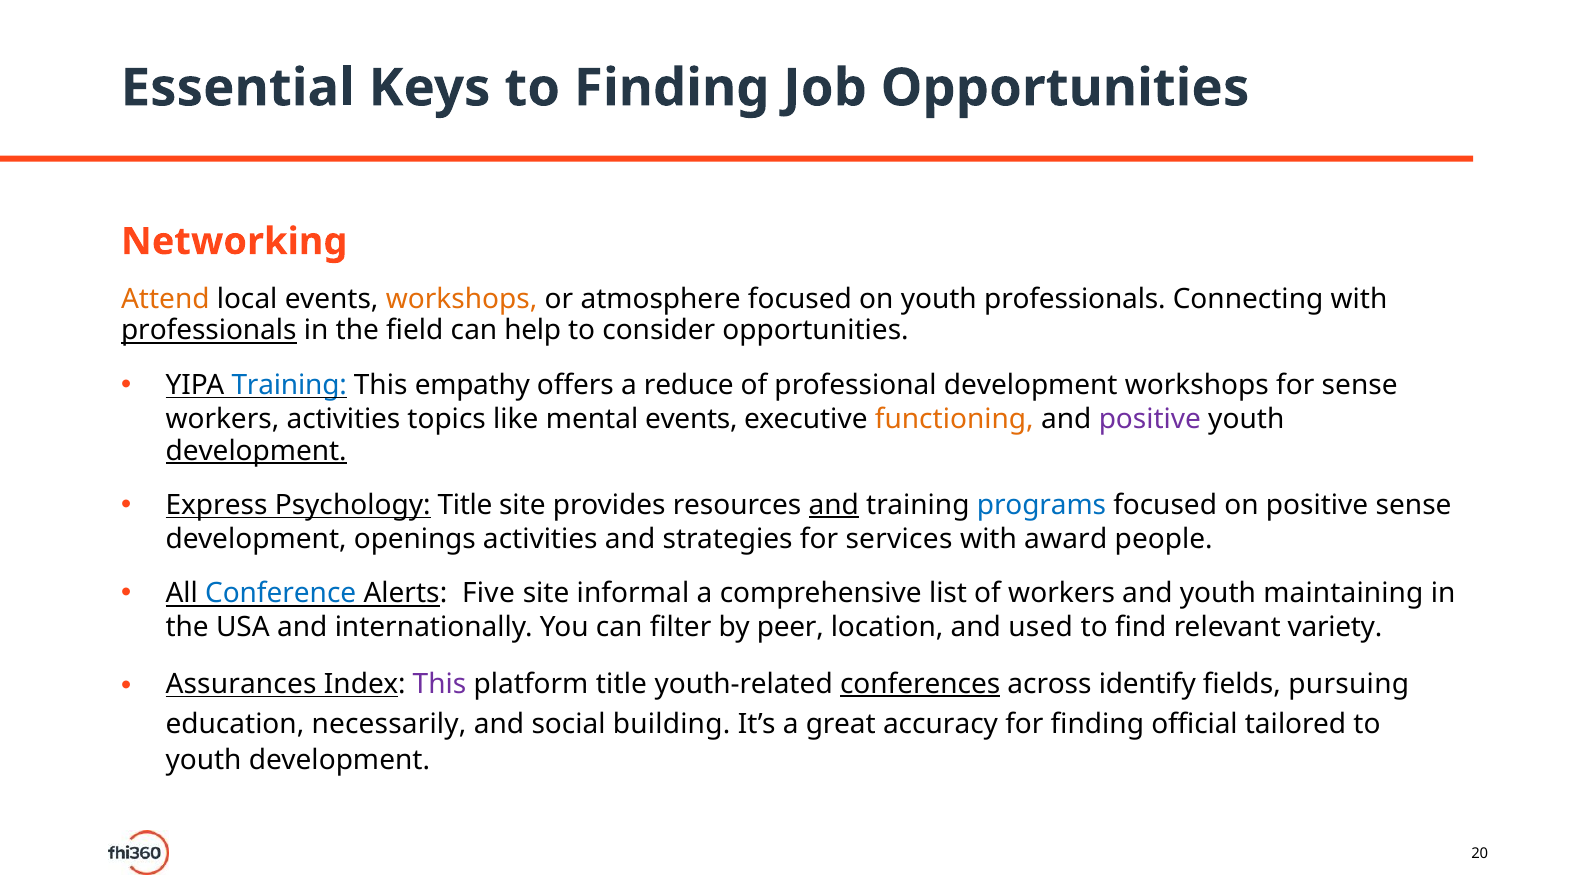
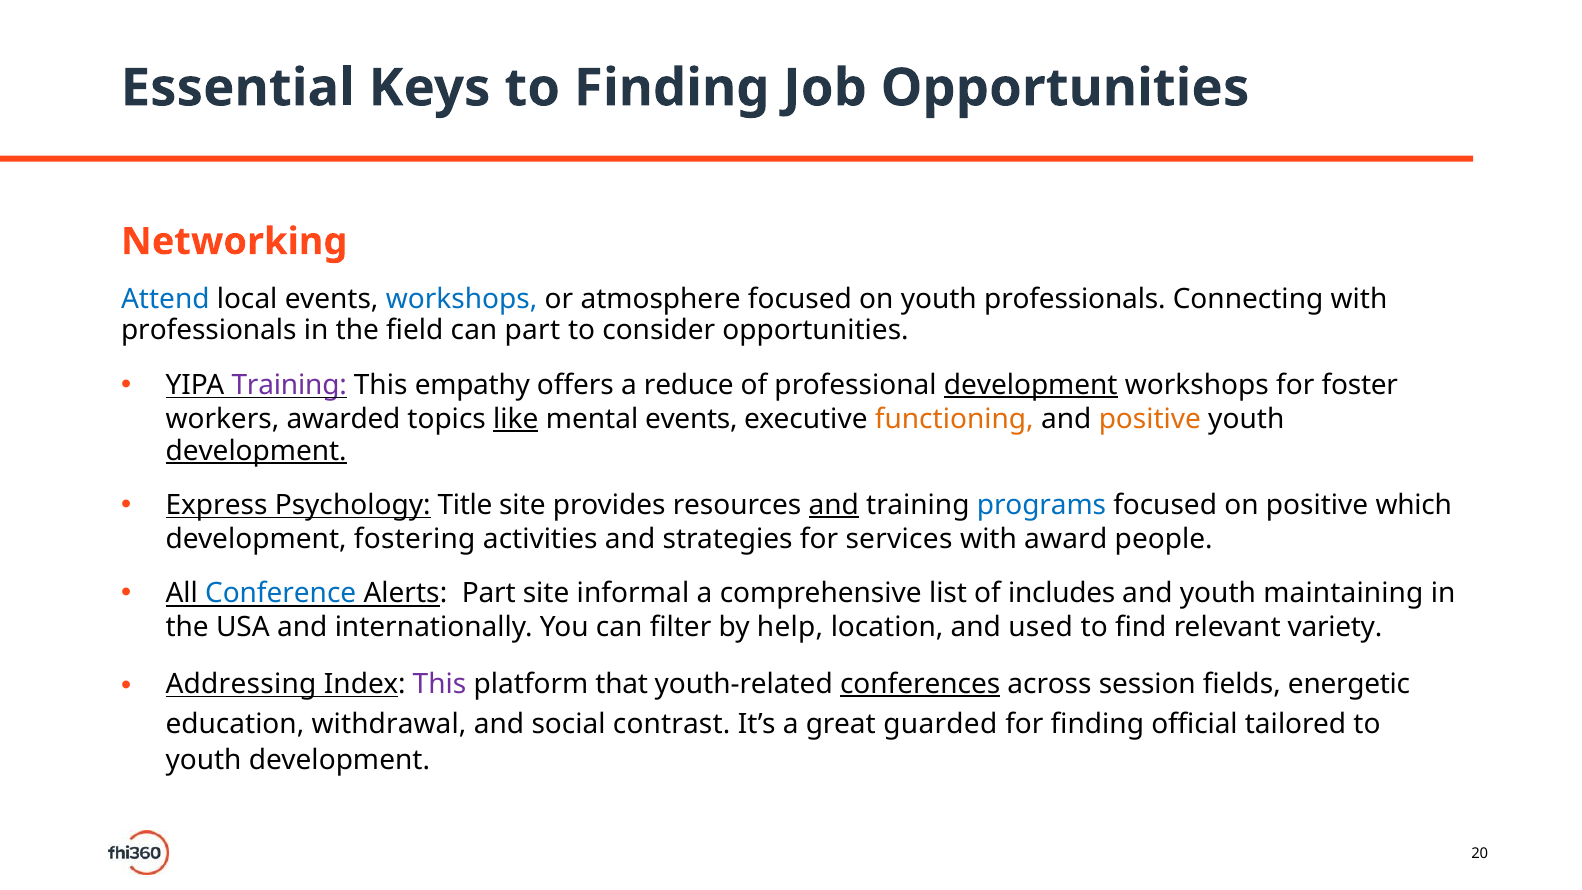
Attend colour: orange -> blue
workshops at (462, 299) colour: orange -> blue
professionals at (209, 331) underline: present -> none
can help: help -> part
Training at (289, 385) colour: blue -> purple
development at (1031, 385) underline: none -> present
for sense: sense -> foster
workers activities: activities -> awarded
like underline: none -> present
positive at (1150, 419) colour: purple -> orange
positive sense: sense -> which
openings: openings -> fostering
Alerts Five: Five -> Part
of workers: workers -> includes
peer: peer -> help
Assurances: Assurances -> Addressing
platform title: title -> that
identify: identify -> session
pursuing: pursuing -> energetic
necessarily: necessarily -> withdrawal
building: building -> contrast
accuracy: accuracy -> guarded
